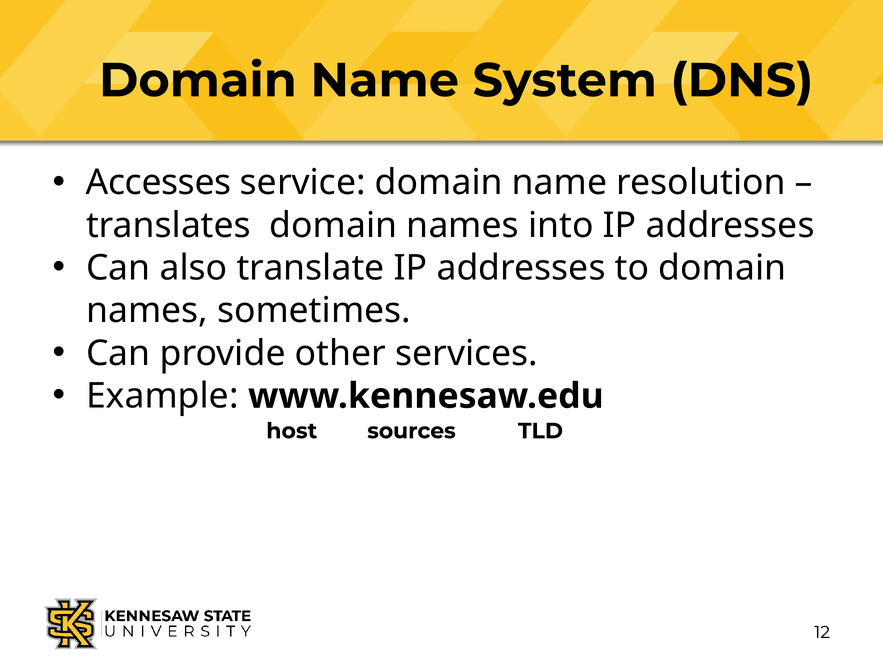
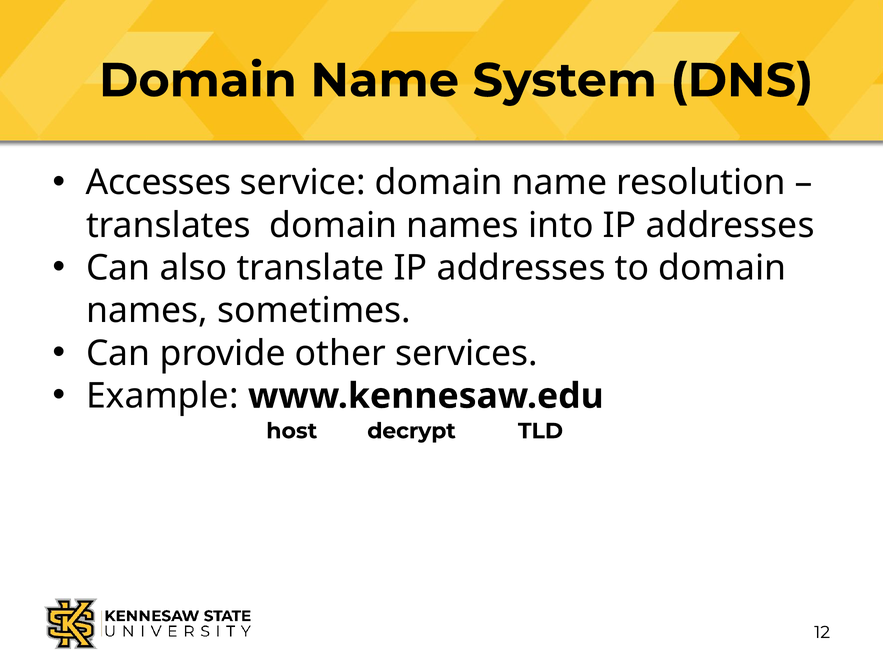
sources: sources -> decrypt
